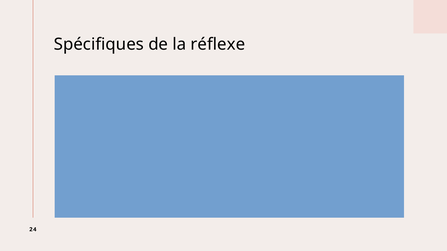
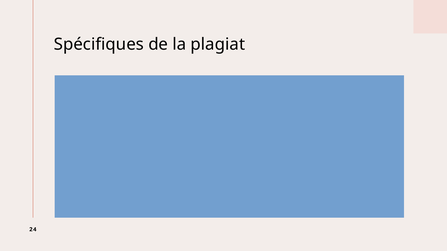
réflexe: réflexe -> plagiat
